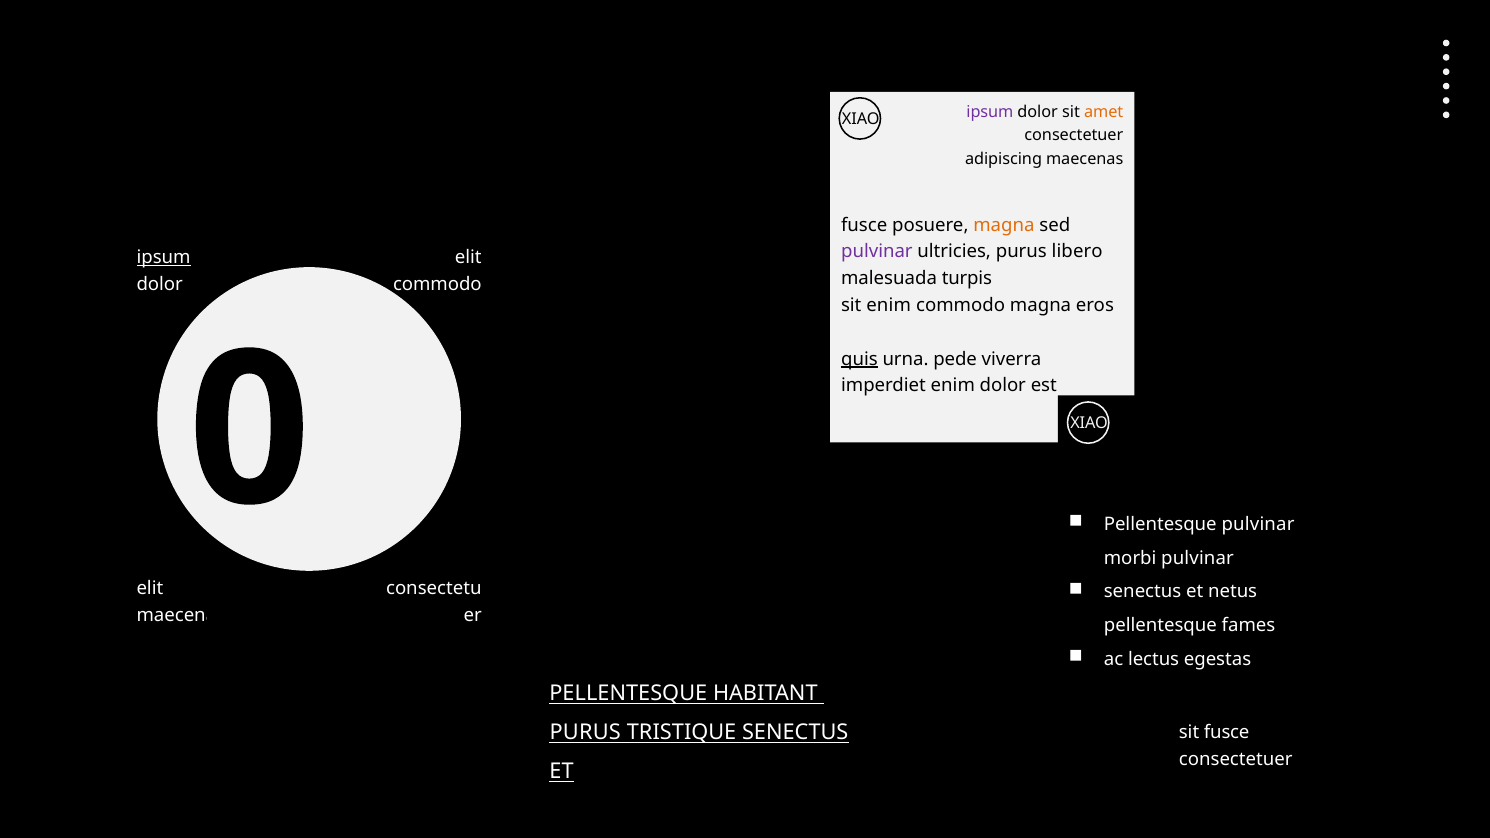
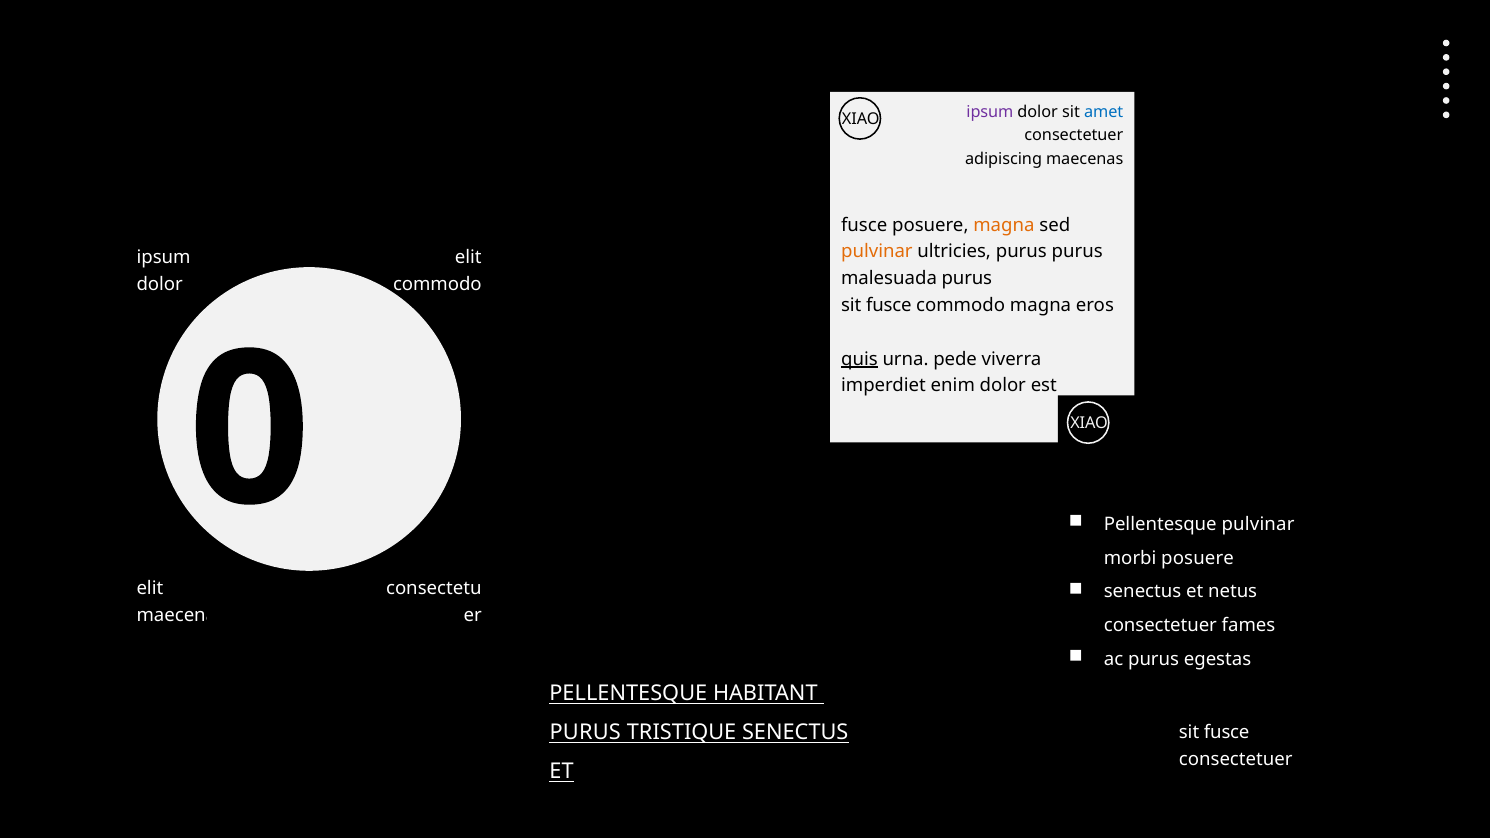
amet colour: orange -> blue
pulvinar at (877, 252) colour: purple -> orange
purus libero: libero -> purus
ipsum at (164, 258) underline: present -> none
malesuada turpis: turpis -> purus
enim at (889, 305): enim -> fusce
morbi pulvinar: pulvinar -> posuere
pellentesque at (1160, 625): pellentesque -> consectetuer
ac lectus: lectus -> purus
